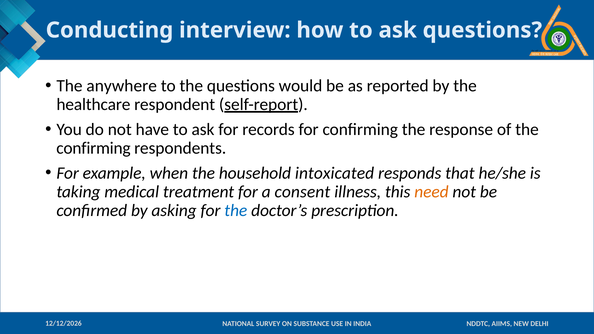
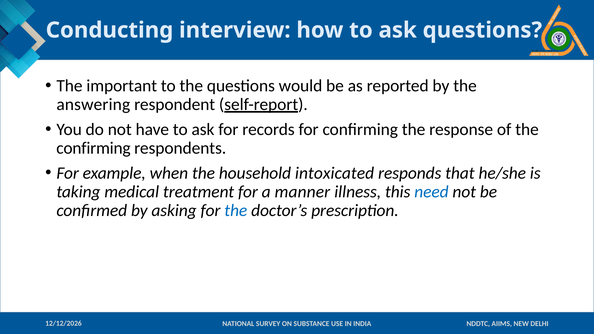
anywhere: anywhere -> important
healthcare: healthcare -> answering
consent: consent -> manner
need colour: orange -> blue
